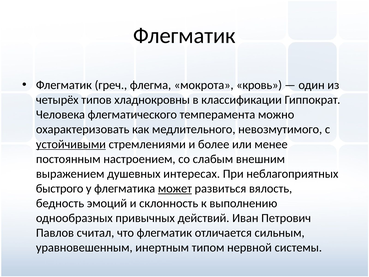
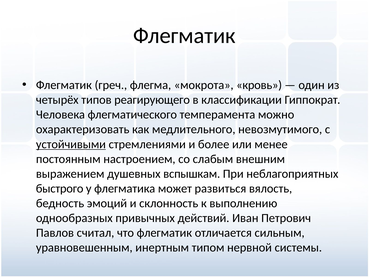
хладнокровны: хладнокровны -> реагирующего
интересах: интересах -> вспышкам
может underline: present -> none
